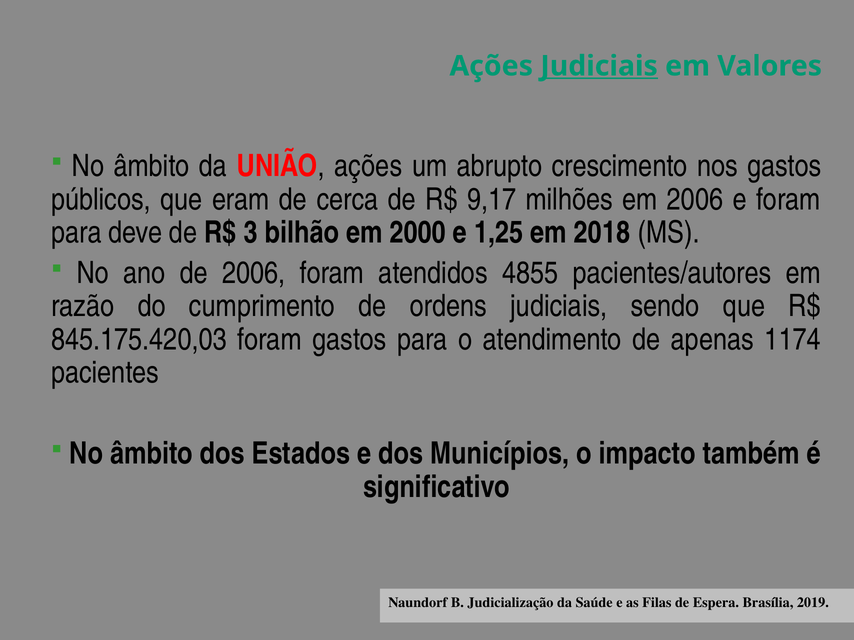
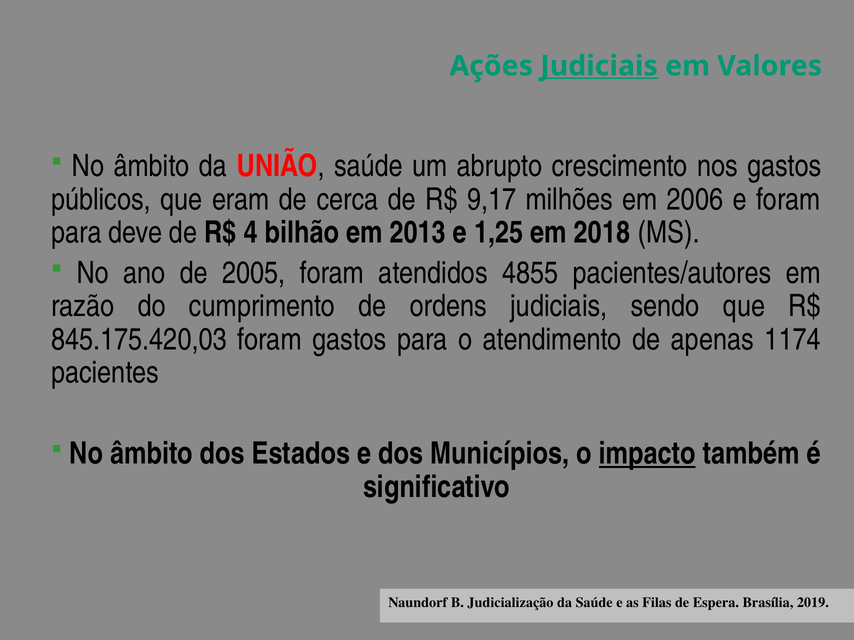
UNIÃO ações: ações -> saúde
3: 3 -> 4
2000: 2000 -> 2013
de 2006: 2006 -> 2005
impacto underline: none -> present
